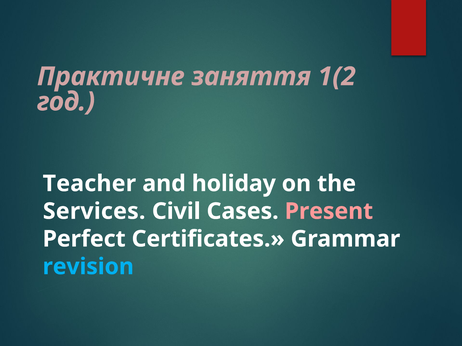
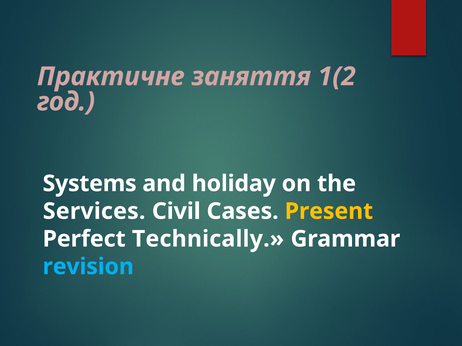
Teacher: Teacher -> Systems
Present colour: pink -> yellow
Certificates: Certificates -> Technically
